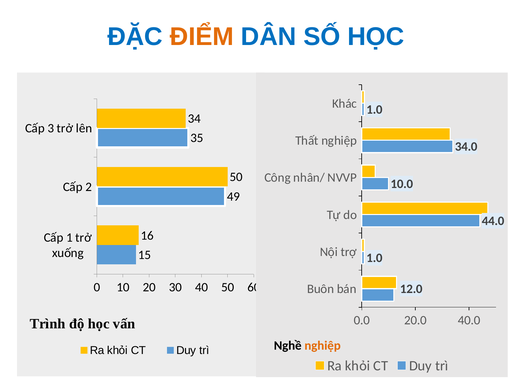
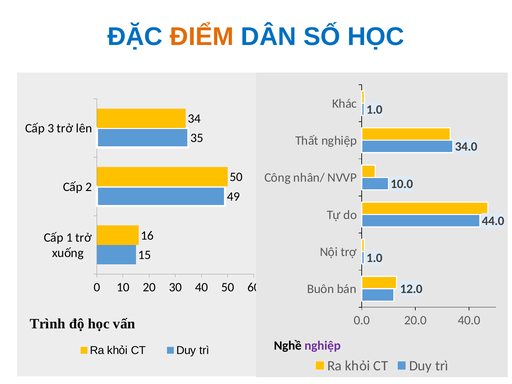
nghiệp at (323, 346) colour: orange -> purple
